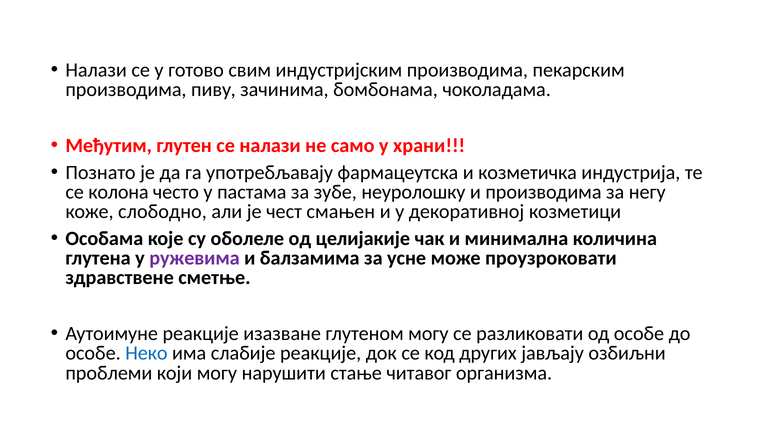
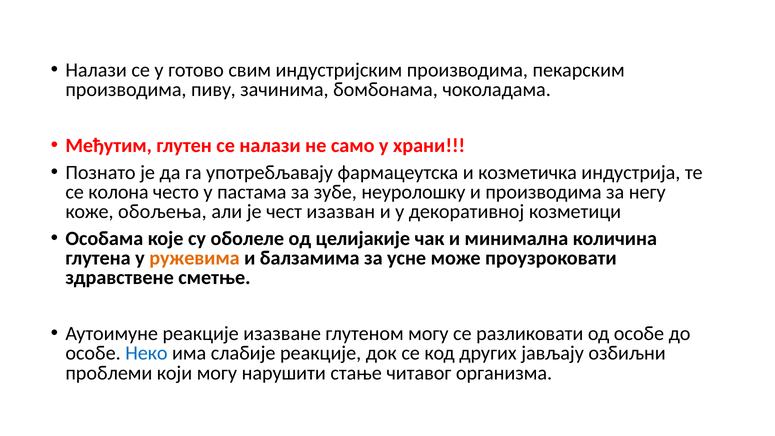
слободно: слободно -> обољења
смањен: смањен -> изазван
ружевима colour: purple -> orange
